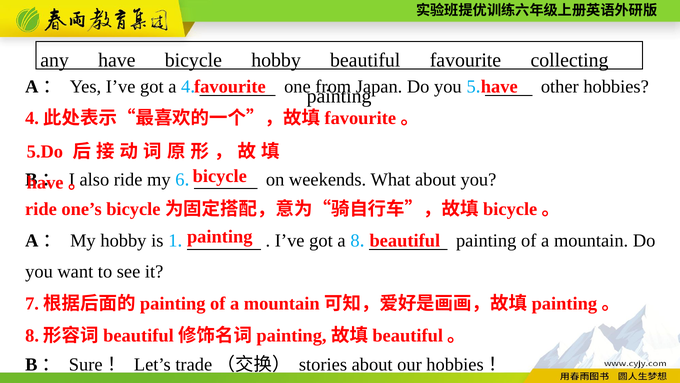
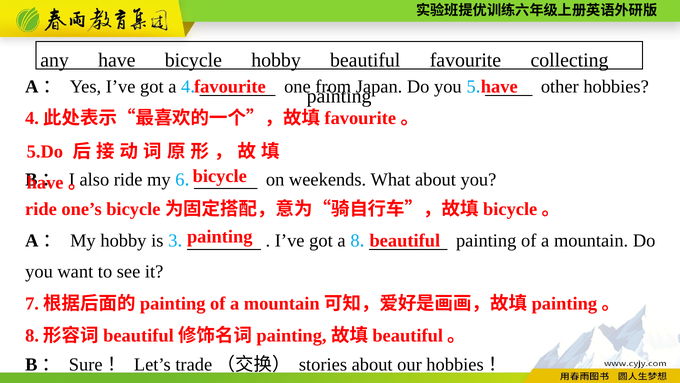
1: 1 -> 3
